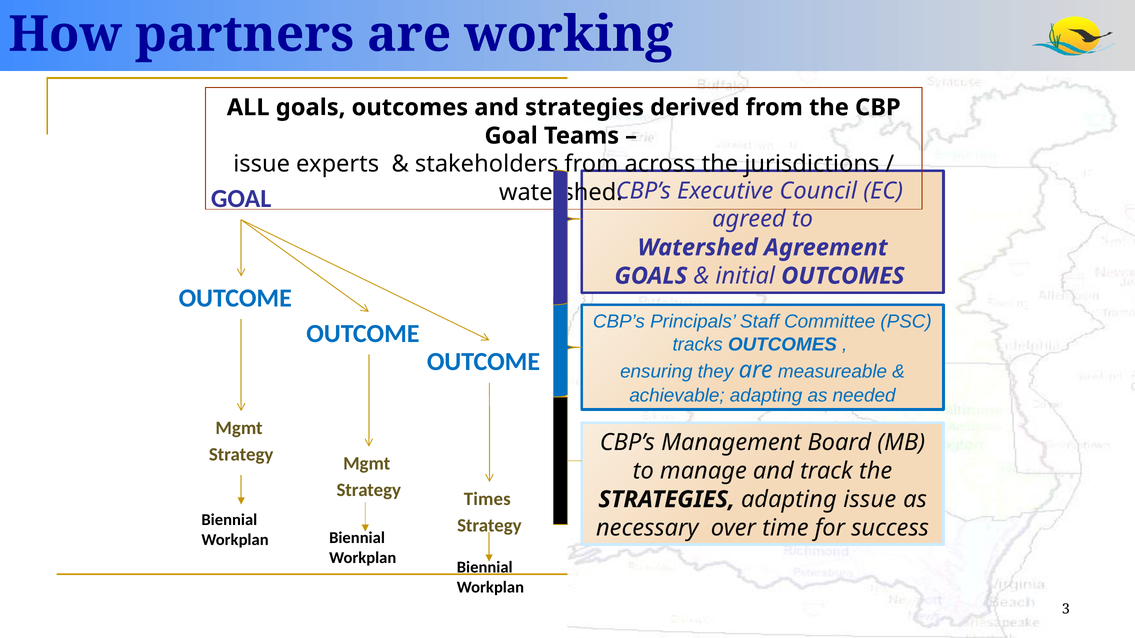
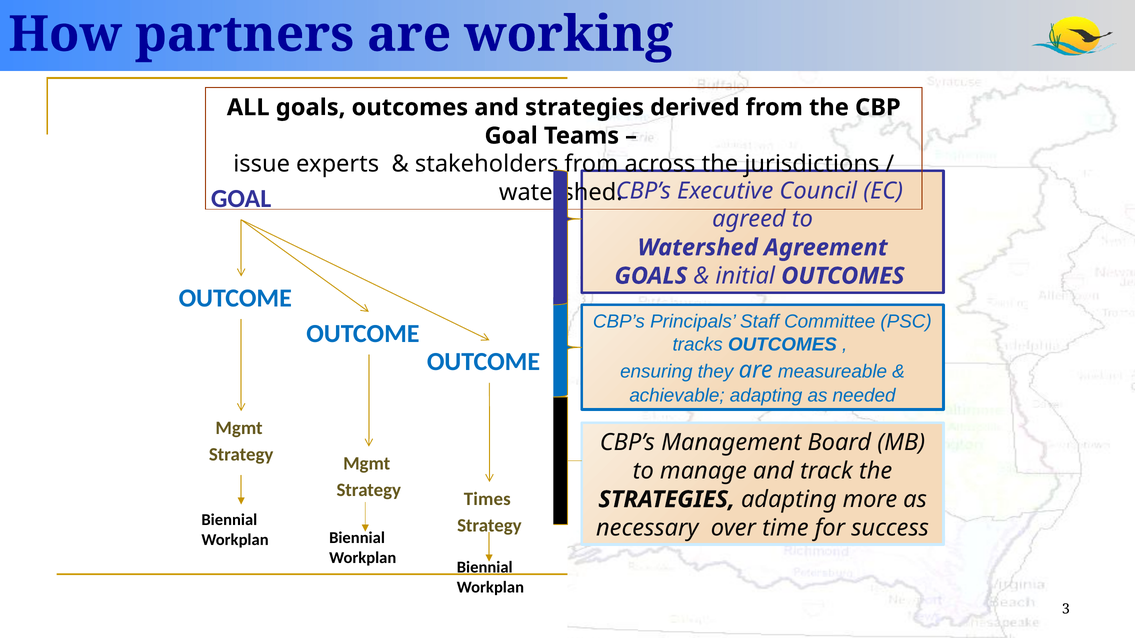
adapting issue: issue -> more
